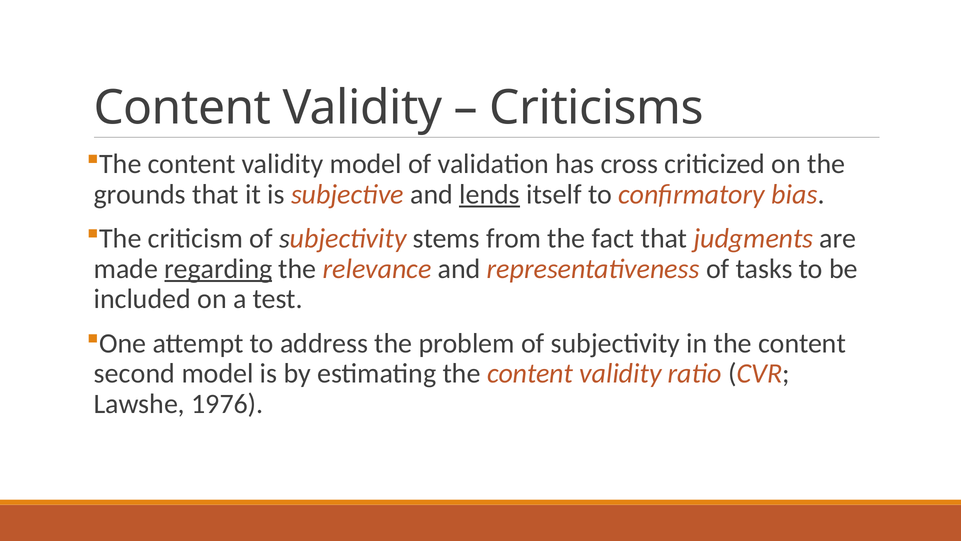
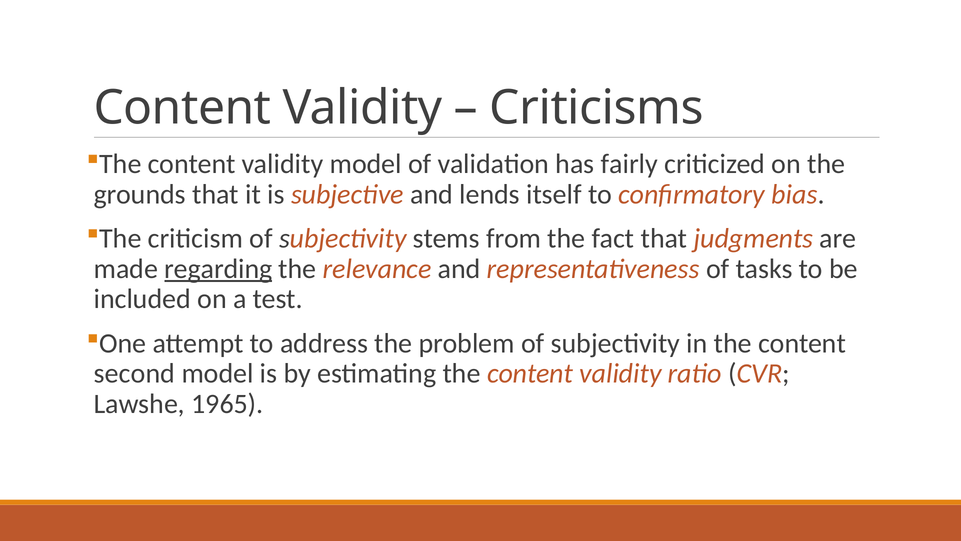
cross: cross -> fairly
lends underline: present -> none
1976: 1976 -> 1965
